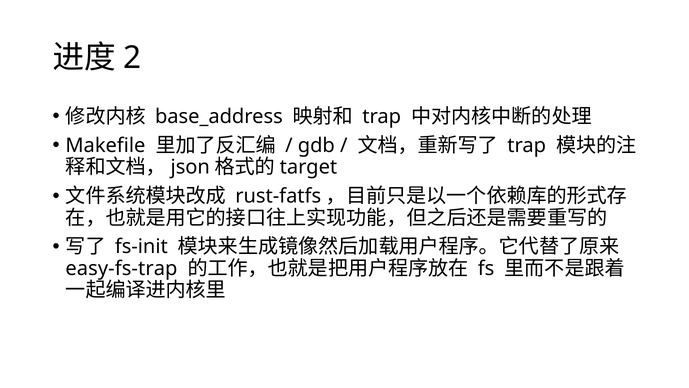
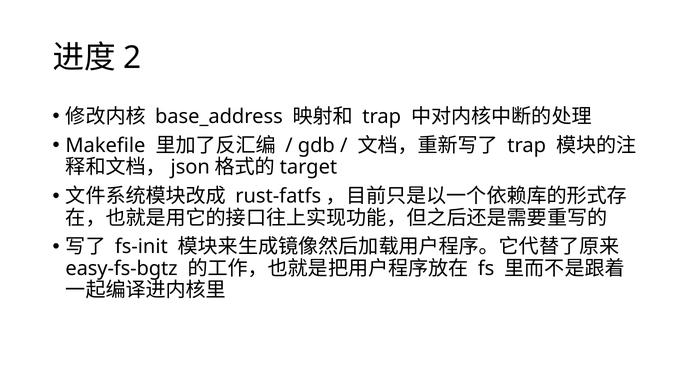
easy-fs-trap: easy-fs-trap -> easy-fs-bgtz
